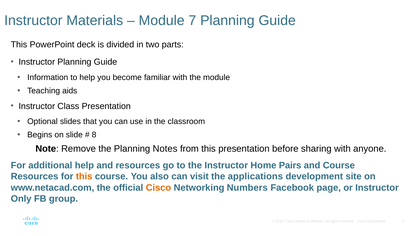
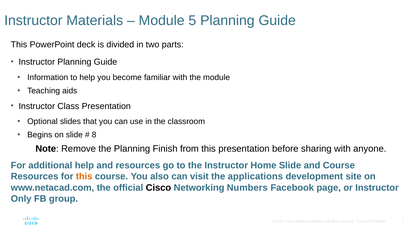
7: 7 -> 5
Notes: Notes -> Finish
Home Pairs: Pairs -> Slide
Cisco at (158, 188) colour: orange -> black
